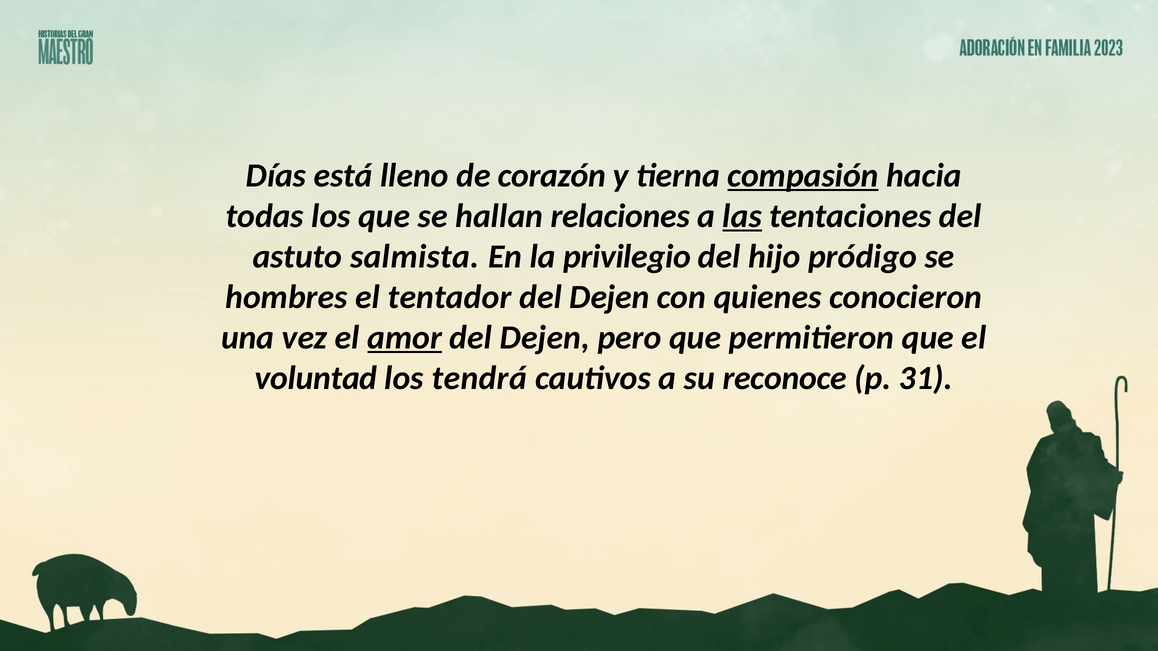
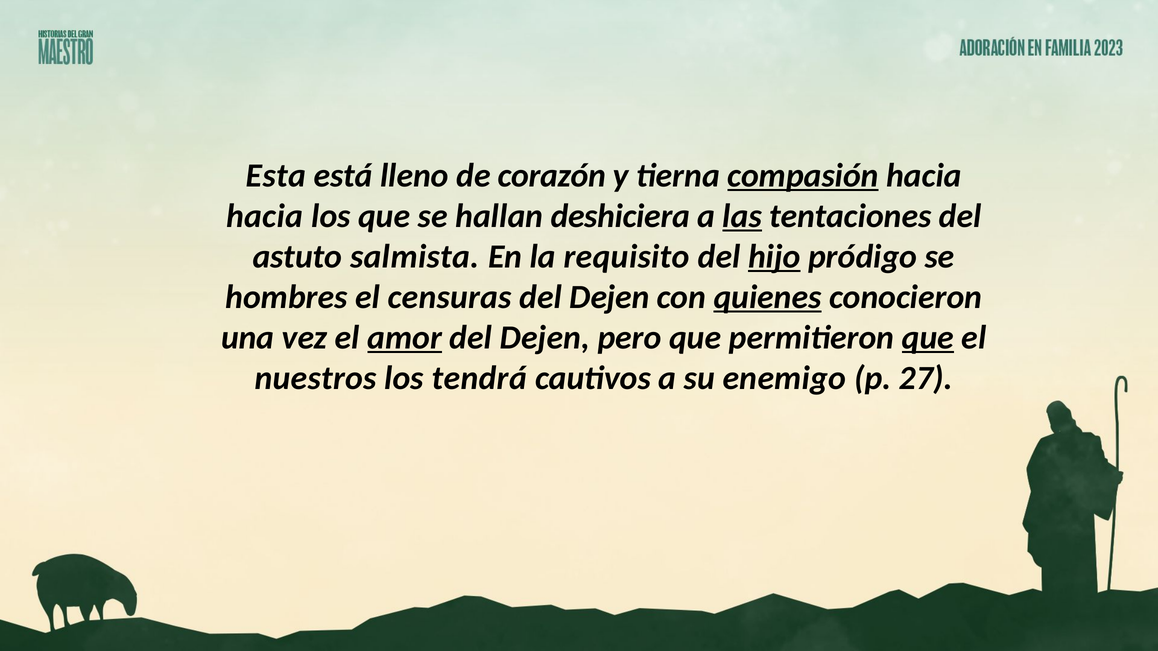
Días: Días -> Esta
todas at (265, 216): todas -> hacia
relaciones: relaciones -> deshiciera
privilegio: privilegio -> requisito
hijo underline: none -> present
tentador: tentador -> censuras
quienes underline: none -> present
que at (928, 338) underline: none -> present
voluntad: voluntad -> nuestros
reconoce: reconoce -> enemigo
31: 31 -> 27
